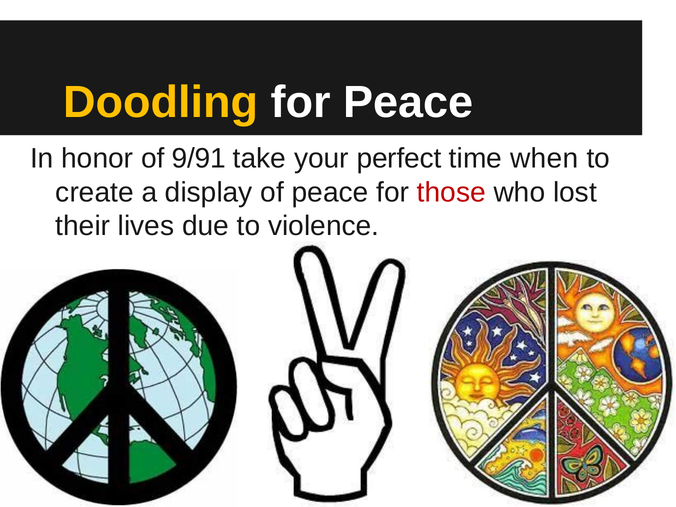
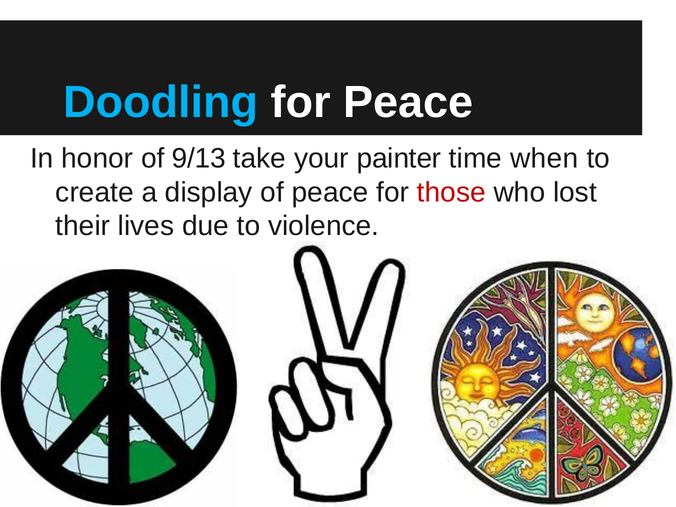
Doodling colour: yellow -> light blue
9/91: 9/91 -> 9/13
perfect: perfect -> painter
